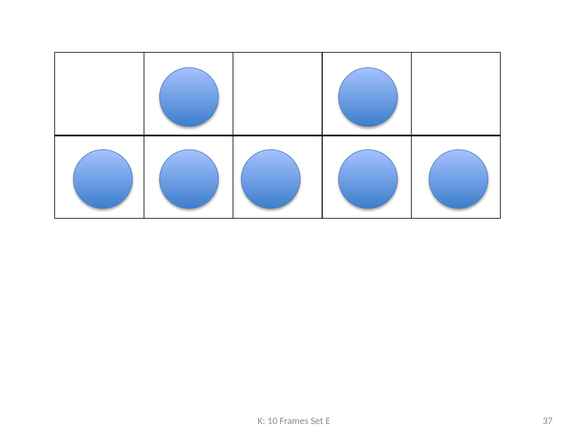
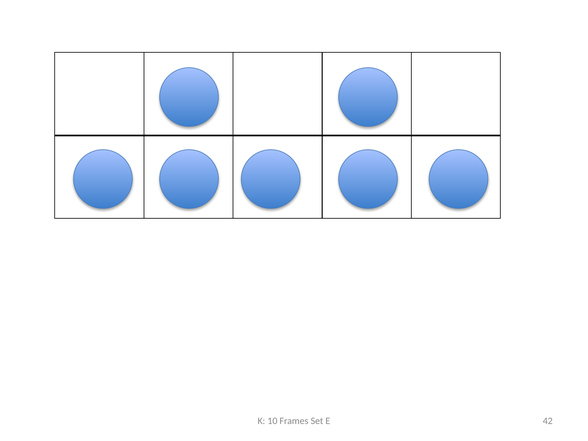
37: 37 -> 42
